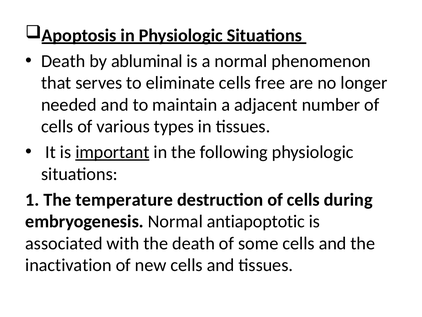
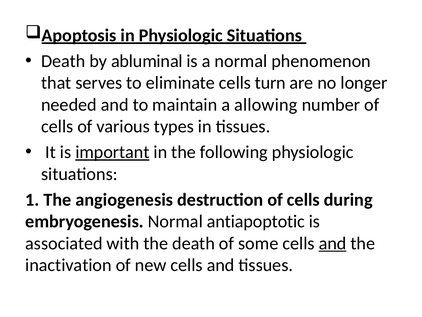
free: free -> turn
adjacent: adjacent -> allowing
temperature: temperature -> angiogenesis
and at (333, 243) underline: none -> present
